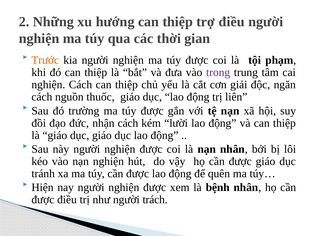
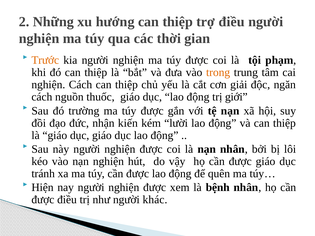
trong colour: purple -> orange
liên: liên -> giới
nhận cách: cách -> kiến
trách: trách -> khác
